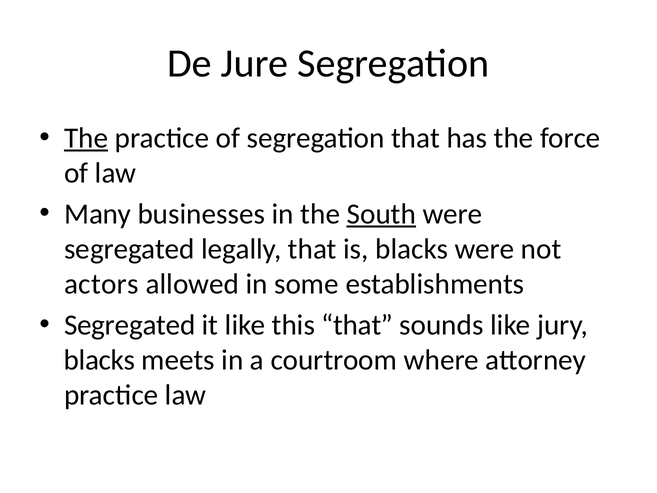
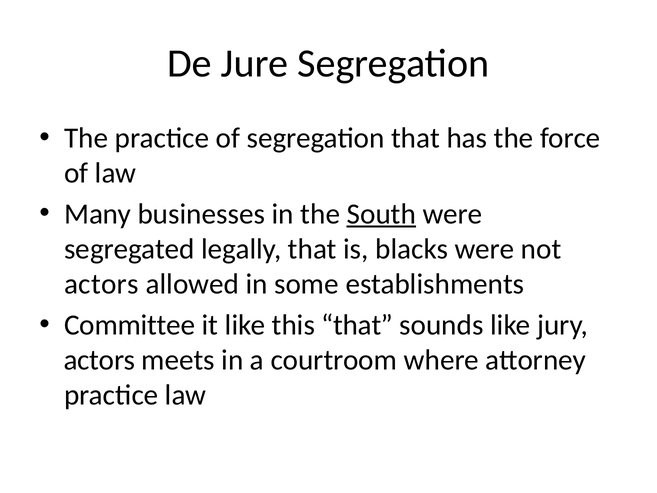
The at (86, 138) underline: present -> none
Segregated at (130, 325): Segregated -> Committee
blacks at (100, 360): blacks -> actors
